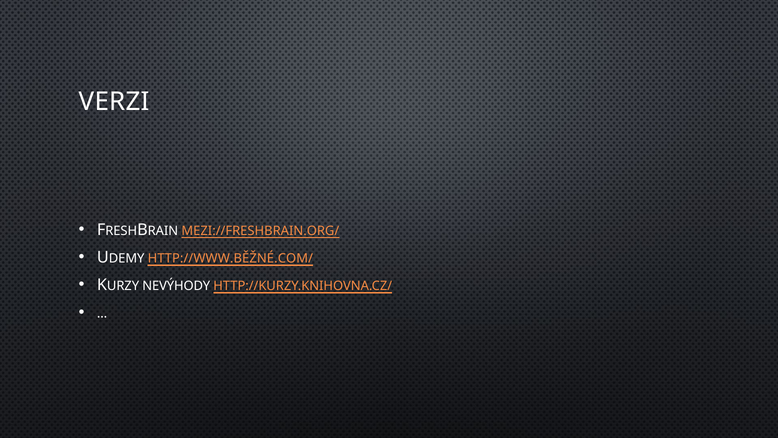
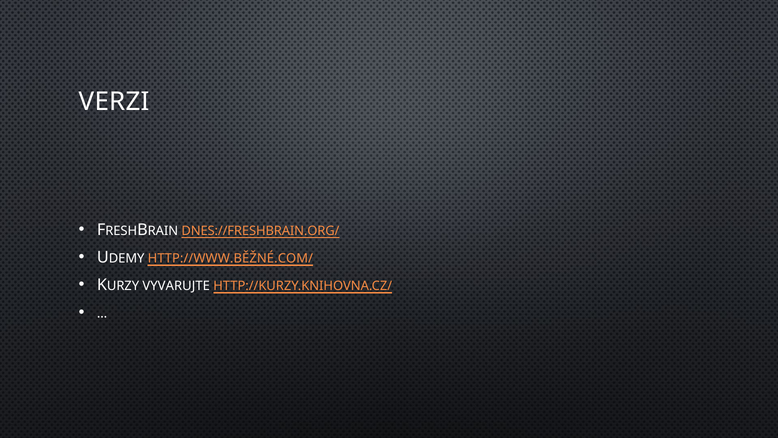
MEZI://FRESHBRAIN.ORG/: MEZI://FRESHBRAIN.ORG/ -> DNES://FRESHBRAIN.ORG/
NEVÝHODY: NEVÝHODY -> VYVARUJTE
